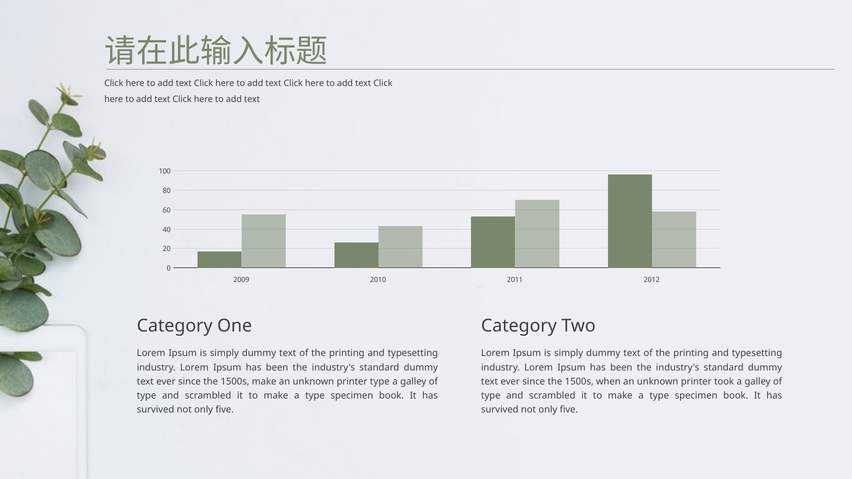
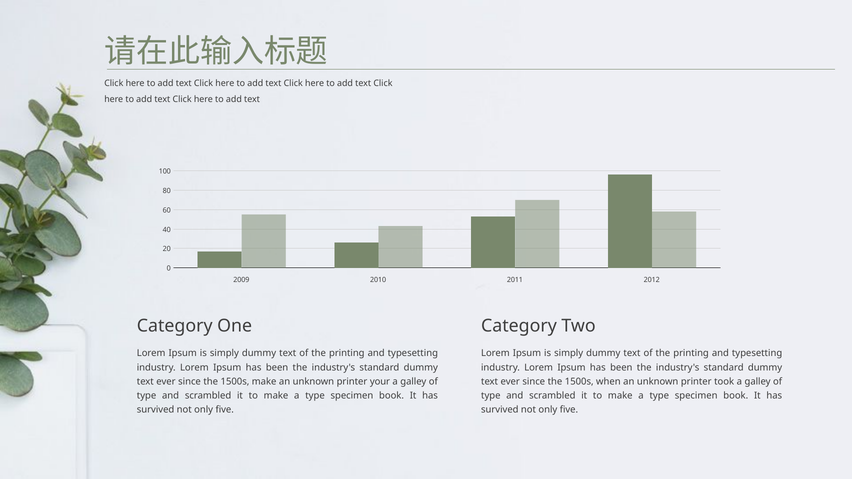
printer type: type -> your
